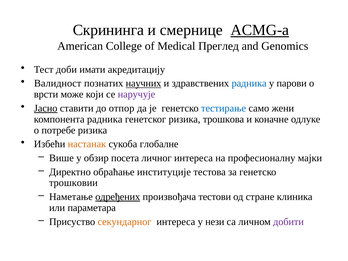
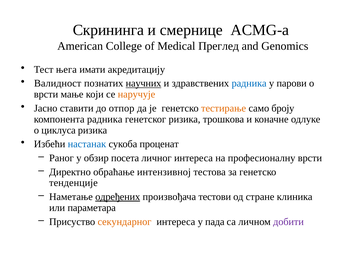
ACMG-a underline: present -> none
доби: доби -> њега
може: може -> мање
наручује colour: purple -> orange
Јасно underline: present -> none
тестирање colour: blue -> orange
жени: жени -> броју
потребе: потребе -> циклуса
настанак colour: orange -> blue
глобалне: глобалне -> проценат
Више: Више -> Раног
професионалну мајки: мајки -> врсти
институције: институције -> интензивној
трошковии: трошковии -> тенденције
нези: нези -> пада
